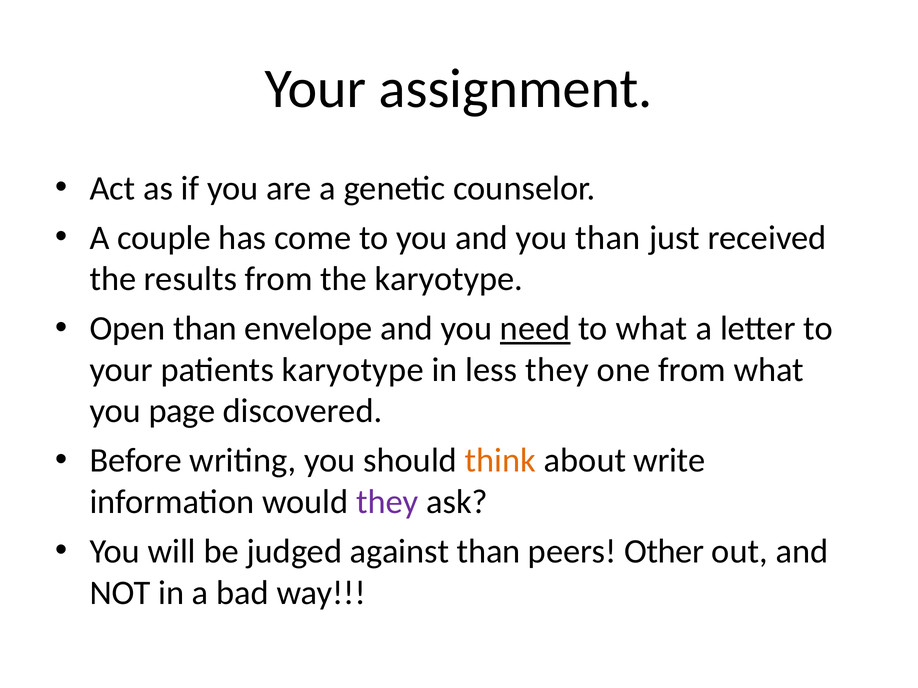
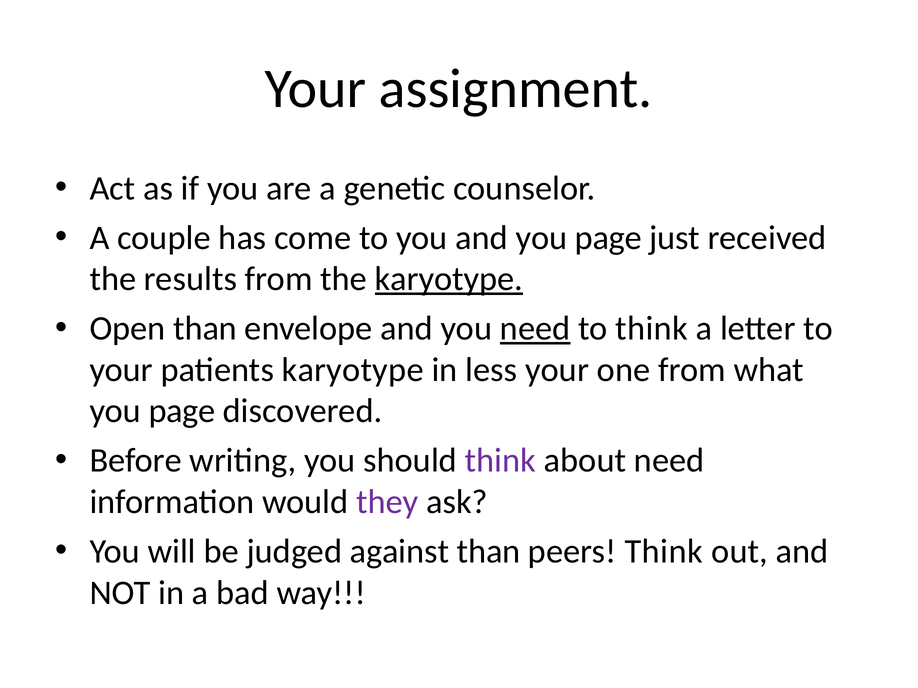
and you than: than -> page
karyotype at (449, 279) underline: none -> present
to what: what -> think
less they: they -> your
think at (500, 461) colour: orange -> purple
about write: write -> need
peers Other: Other -> Think
